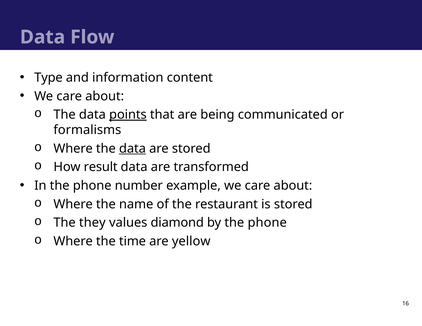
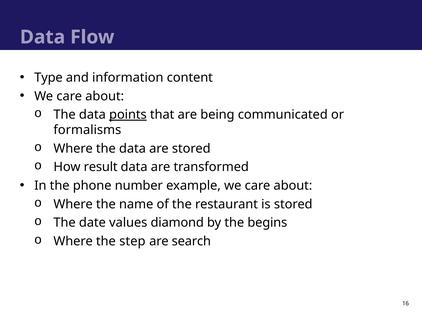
data at (132, 149) underline: present -> none
they: they -> date
by the phone: phone -> begins
time: time -> step
yellow: yellow -> search
